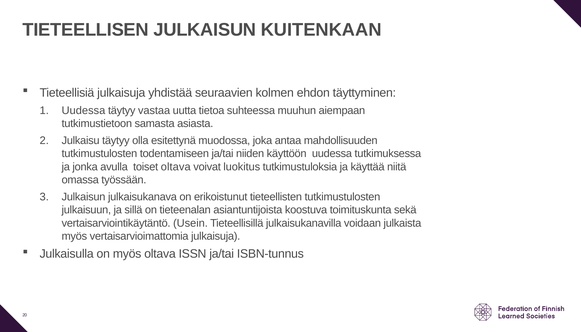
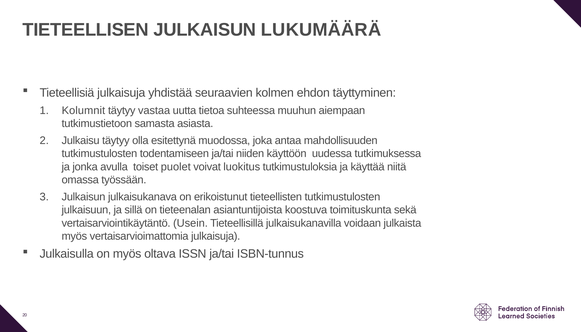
KUITENKAAN: KUITENKAAN -> LUKUMÄÄRÄ
Uudessa at (83, 110): Uudessa -> Kolumnit
toiset oltava: oltava -> puolet
